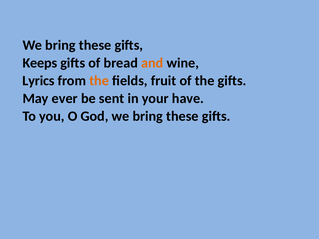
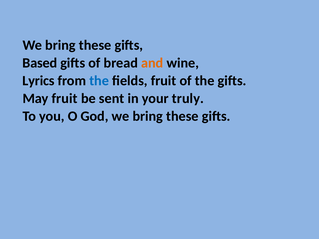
Keeps: Keeps -> Based
the at (99, 81) colour: orange -> blue
May ever: ever -> fruit
have: have -> truly
